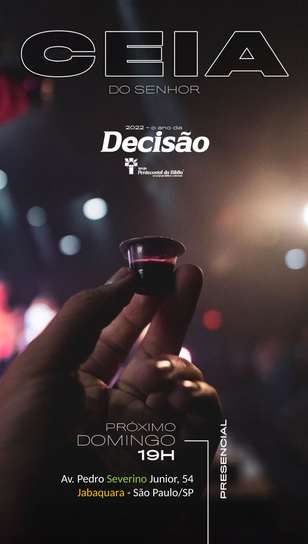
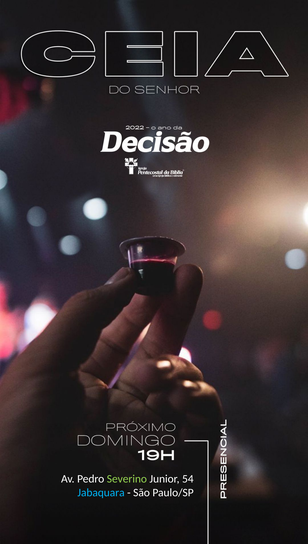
Jabaquara colour: yellow -> light blue
